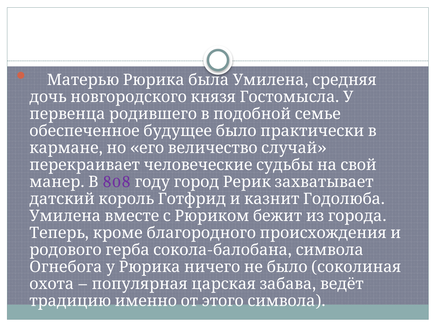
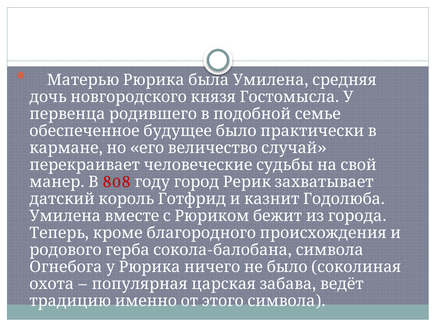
808 colour: purple -> red
